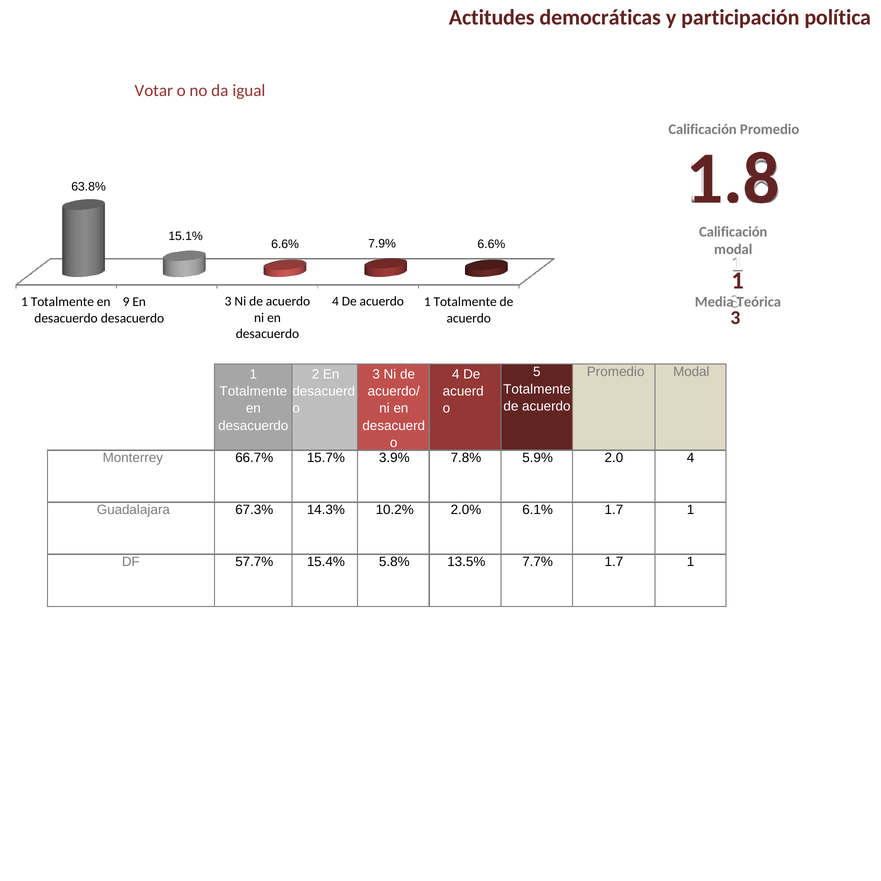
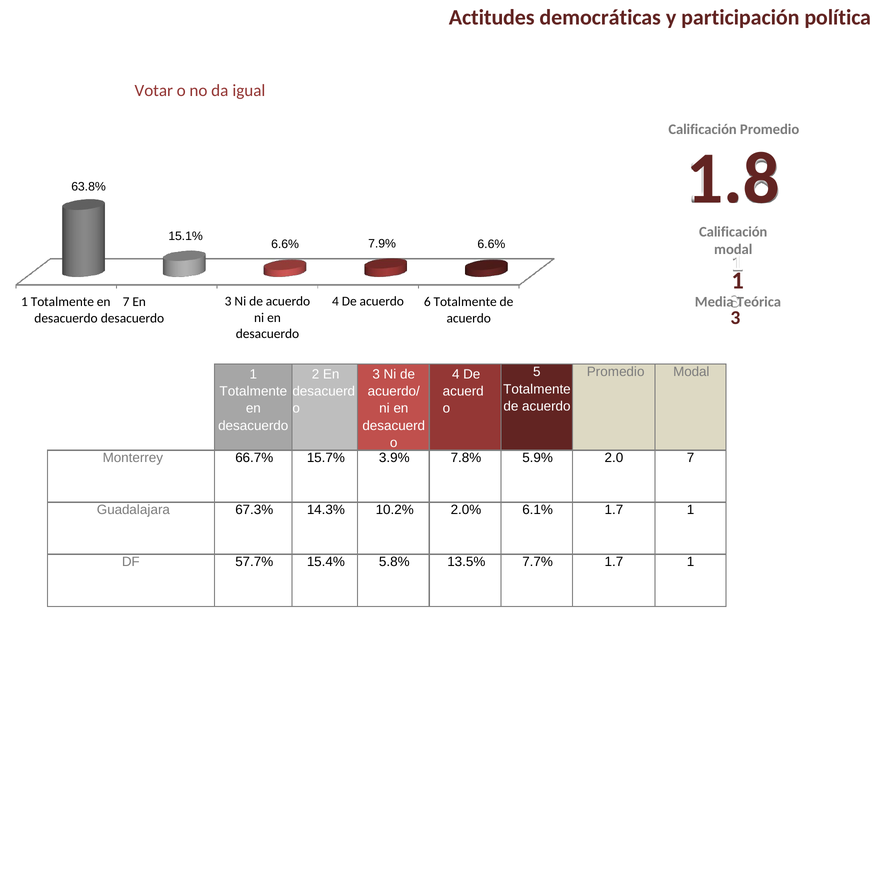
acuerdo 1: 1 -> 6
en 9: 9 -> 7
2.0 4: 4 -> 7
